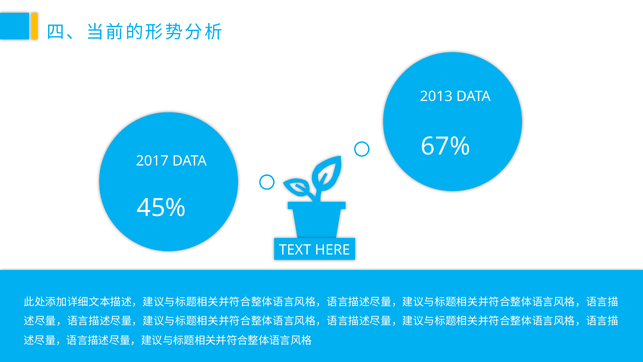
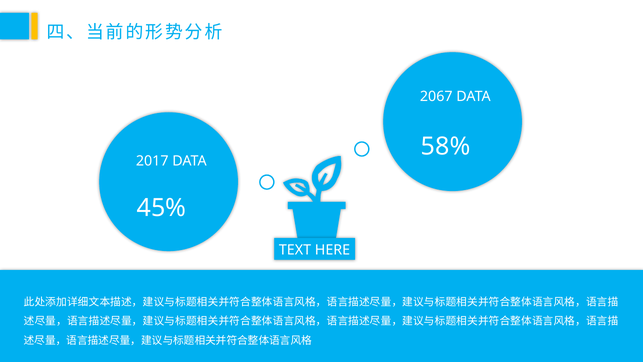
2013: 2013 -> 2067
67%: 67% -> 58%
